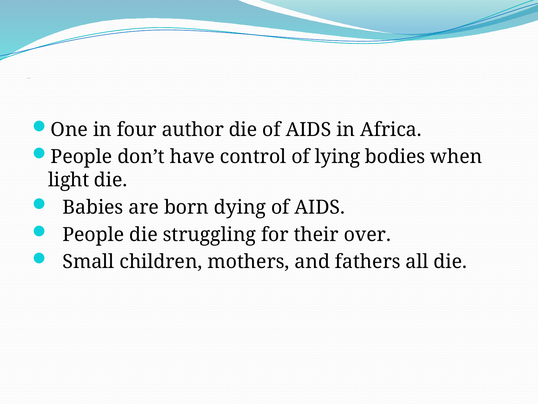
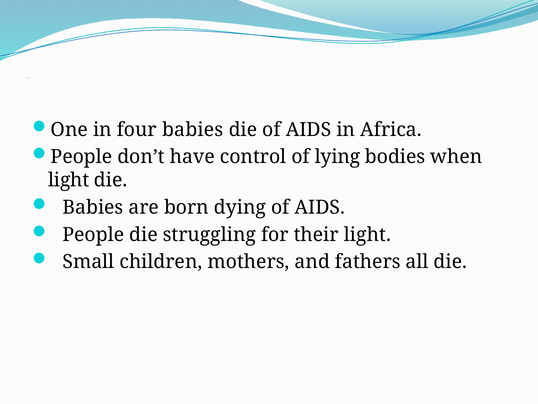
four author: author -> babies
their over: over -> light
